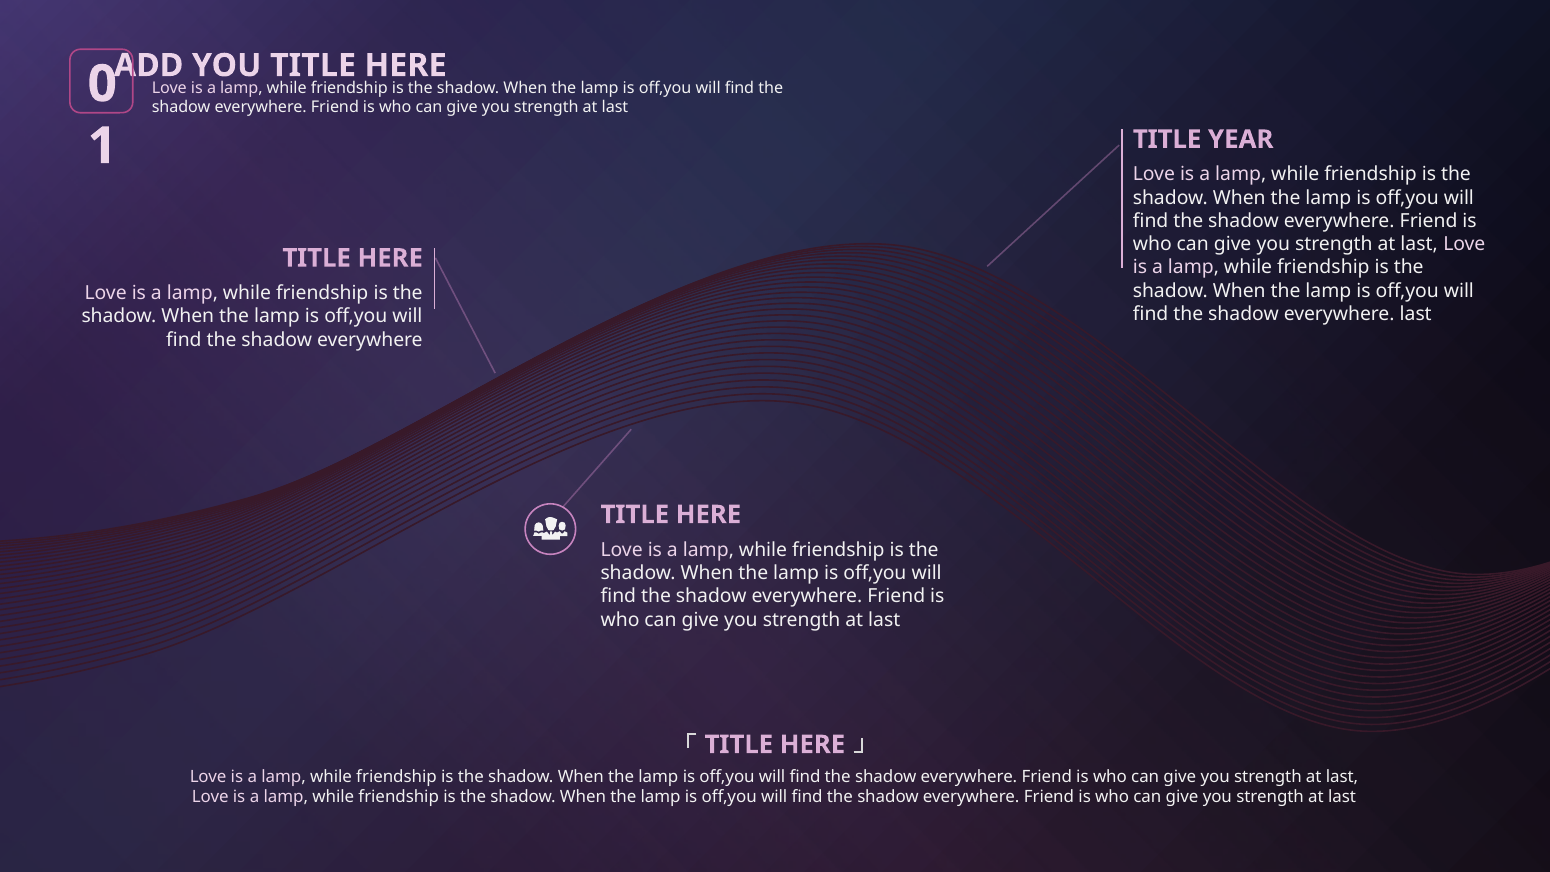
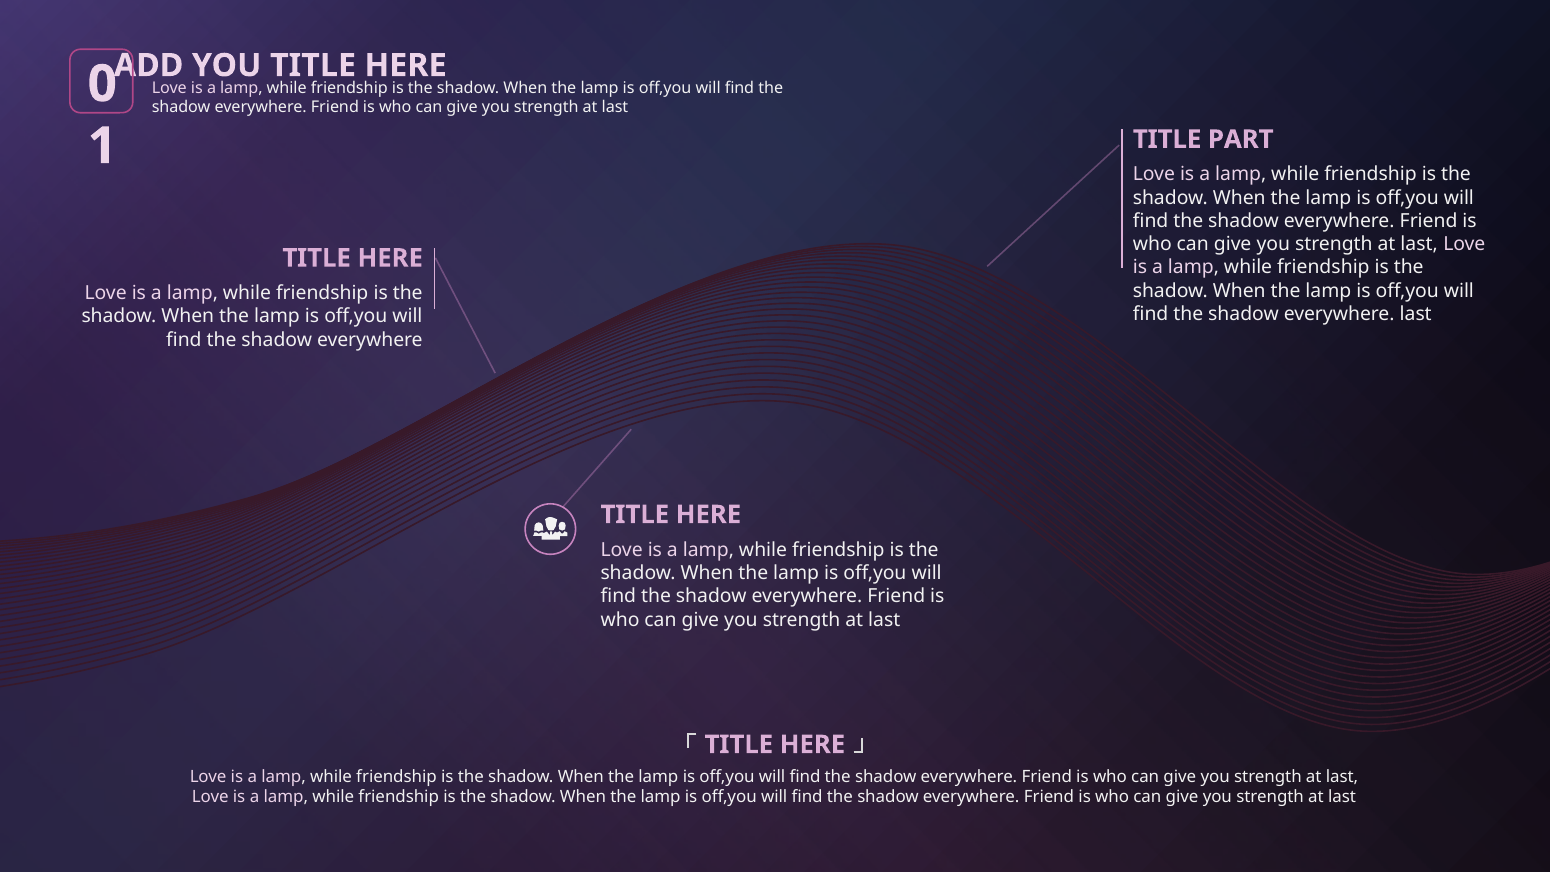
YEAR: YEAR -> PART
